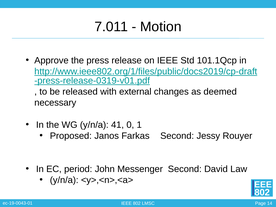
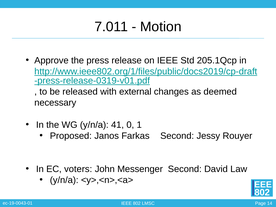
101.1Qcp: 101.1Qcp -> 205.1Qcp
period: period -> voters
